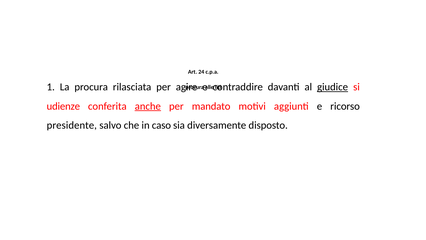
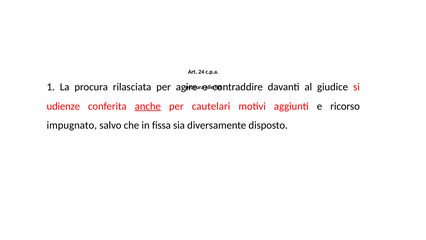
giudice underline: present -> none
mandato: mandato -> cautelari
presidente: presidente -> impugnato
caso: caso -> fissa
